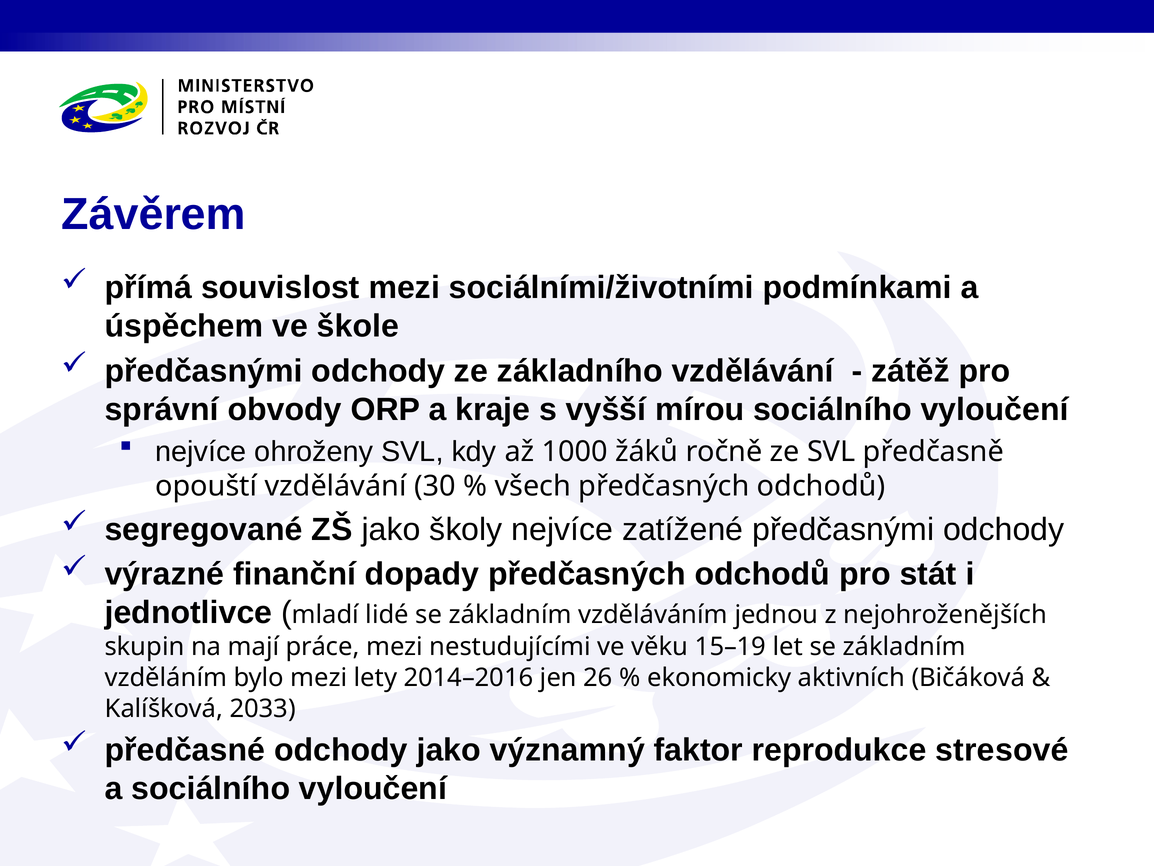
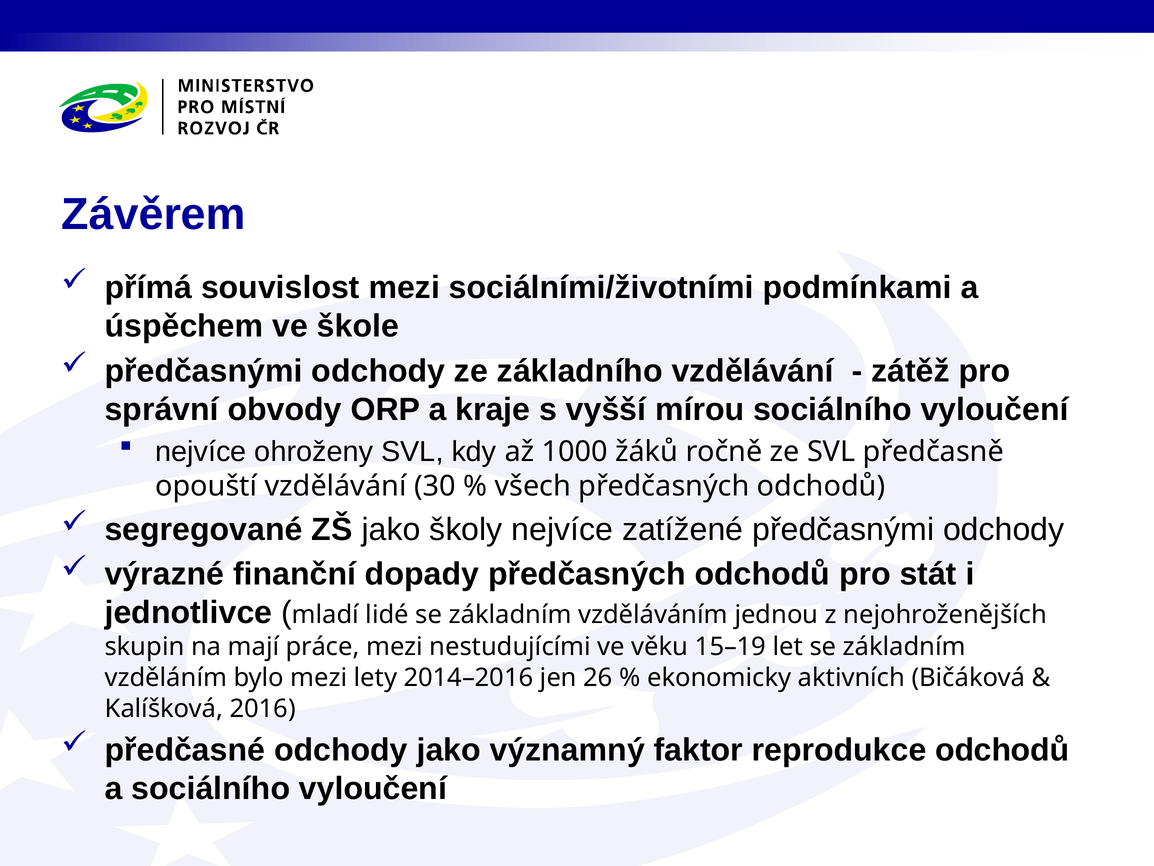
2033: 2033 -> 2016
reprodukce stresové: stresové -> odchodů
